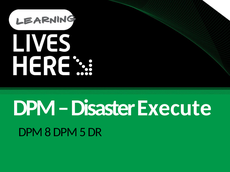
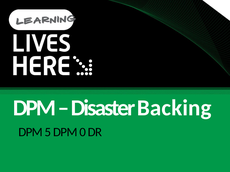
Execute: Execute -> Backing
8: 8 -> 5
5: 5 -> 0
